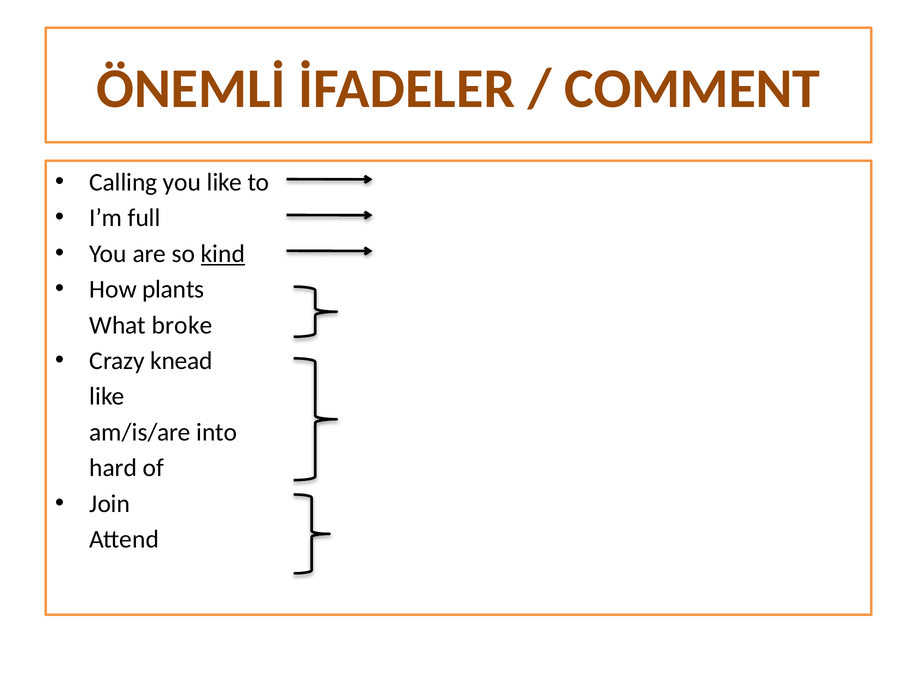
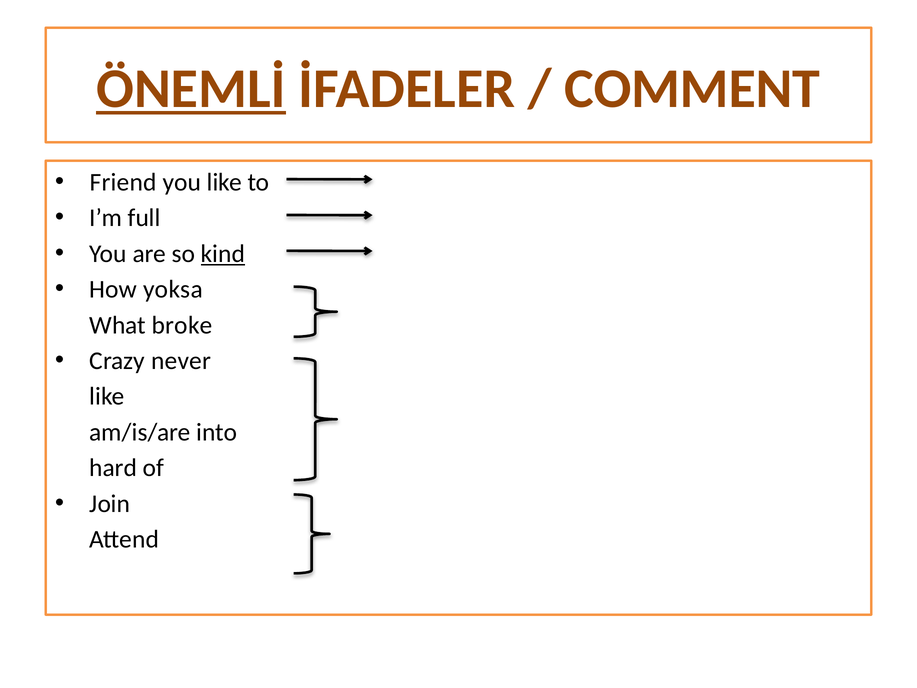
ÖNEMLİ underline: none -> present
Calling: Calling -> Friend
plants: plants -> yoksa
knead: knead -> never
